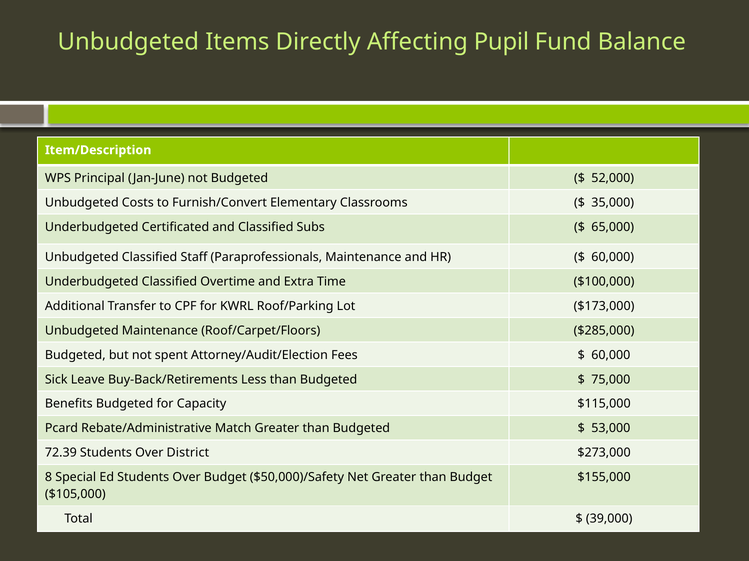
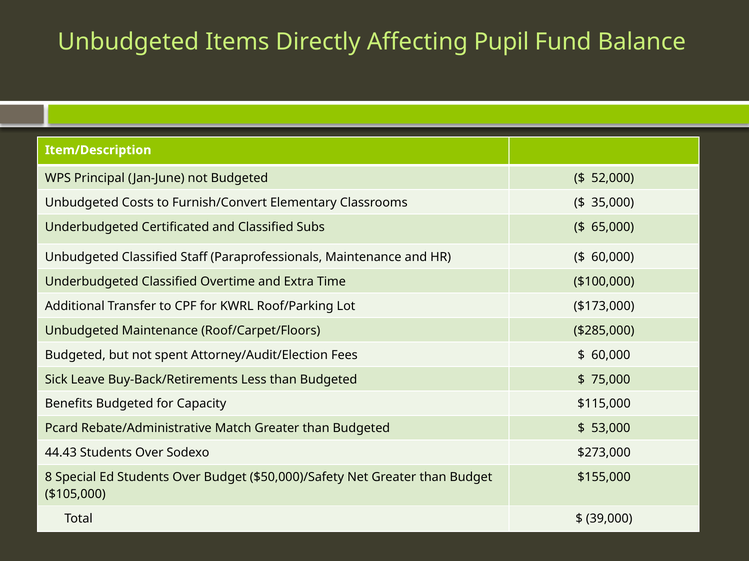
72.39: 72.39 -> 44.43
District: District -> Sodexo
